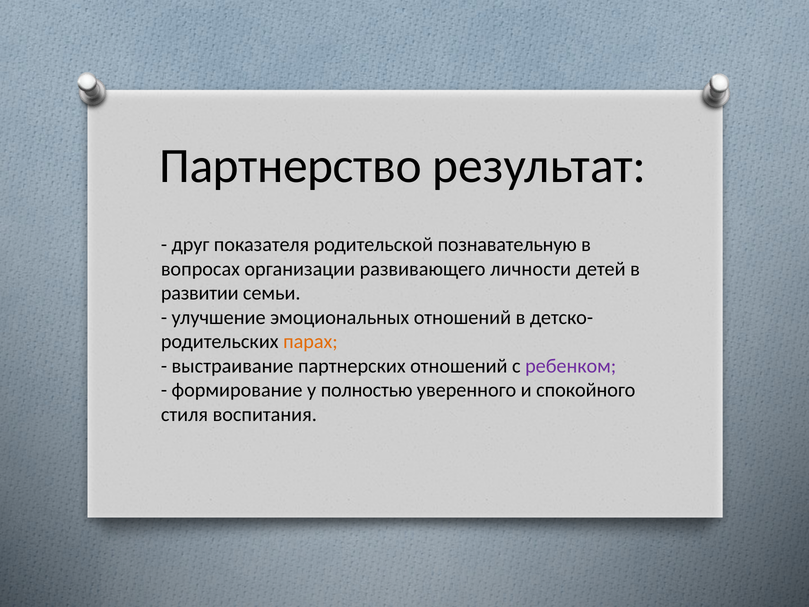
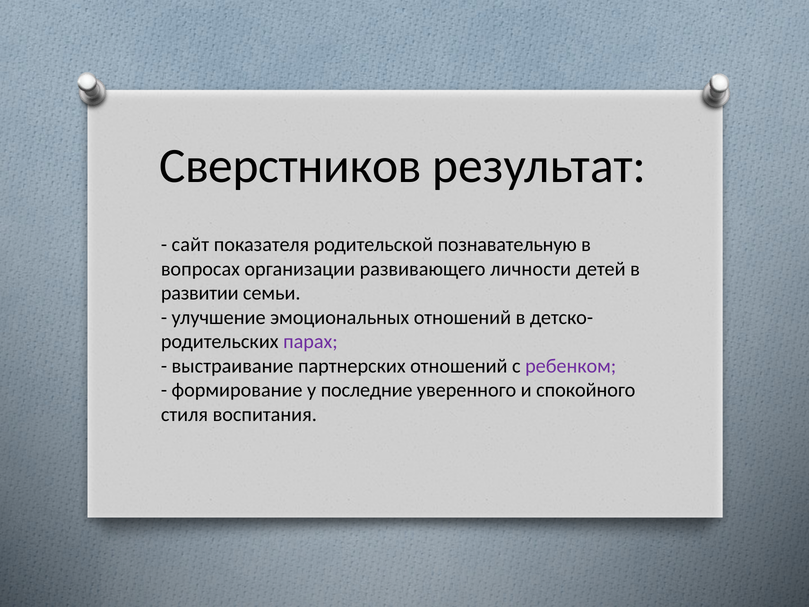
Партнерство: Партнерство -> Сверстников
друг: друг -> сайт
парах colour: orange -> purple
полностью: полностью -> последние
